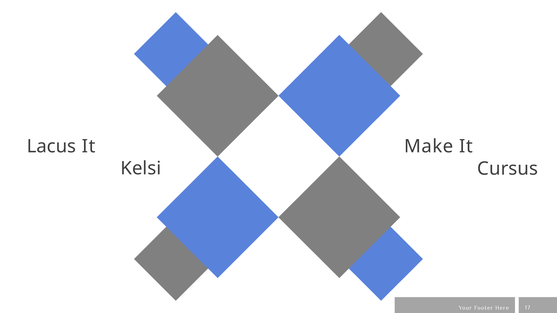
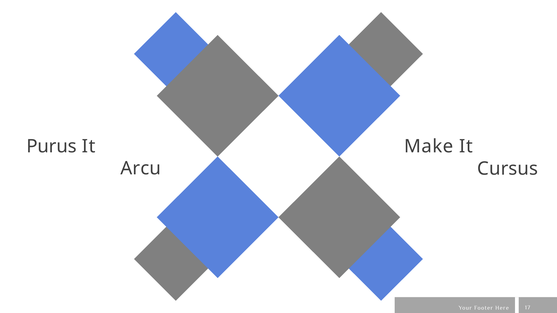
Lacus: Lacus -> Purus
Kelsi: Kelsi -> Arcu
